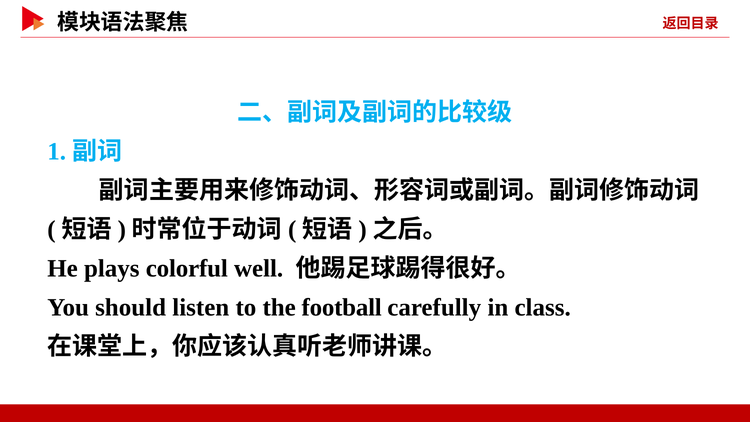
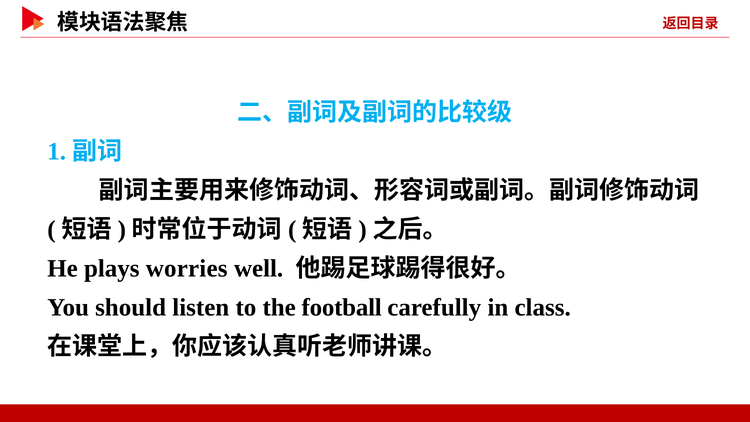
colorful: colorful -> worries
